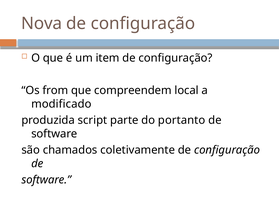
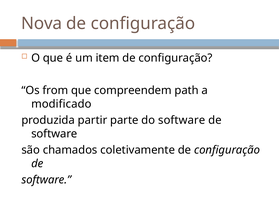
local: local -> path
script: script -> partir
do portanto: portanto -> software
